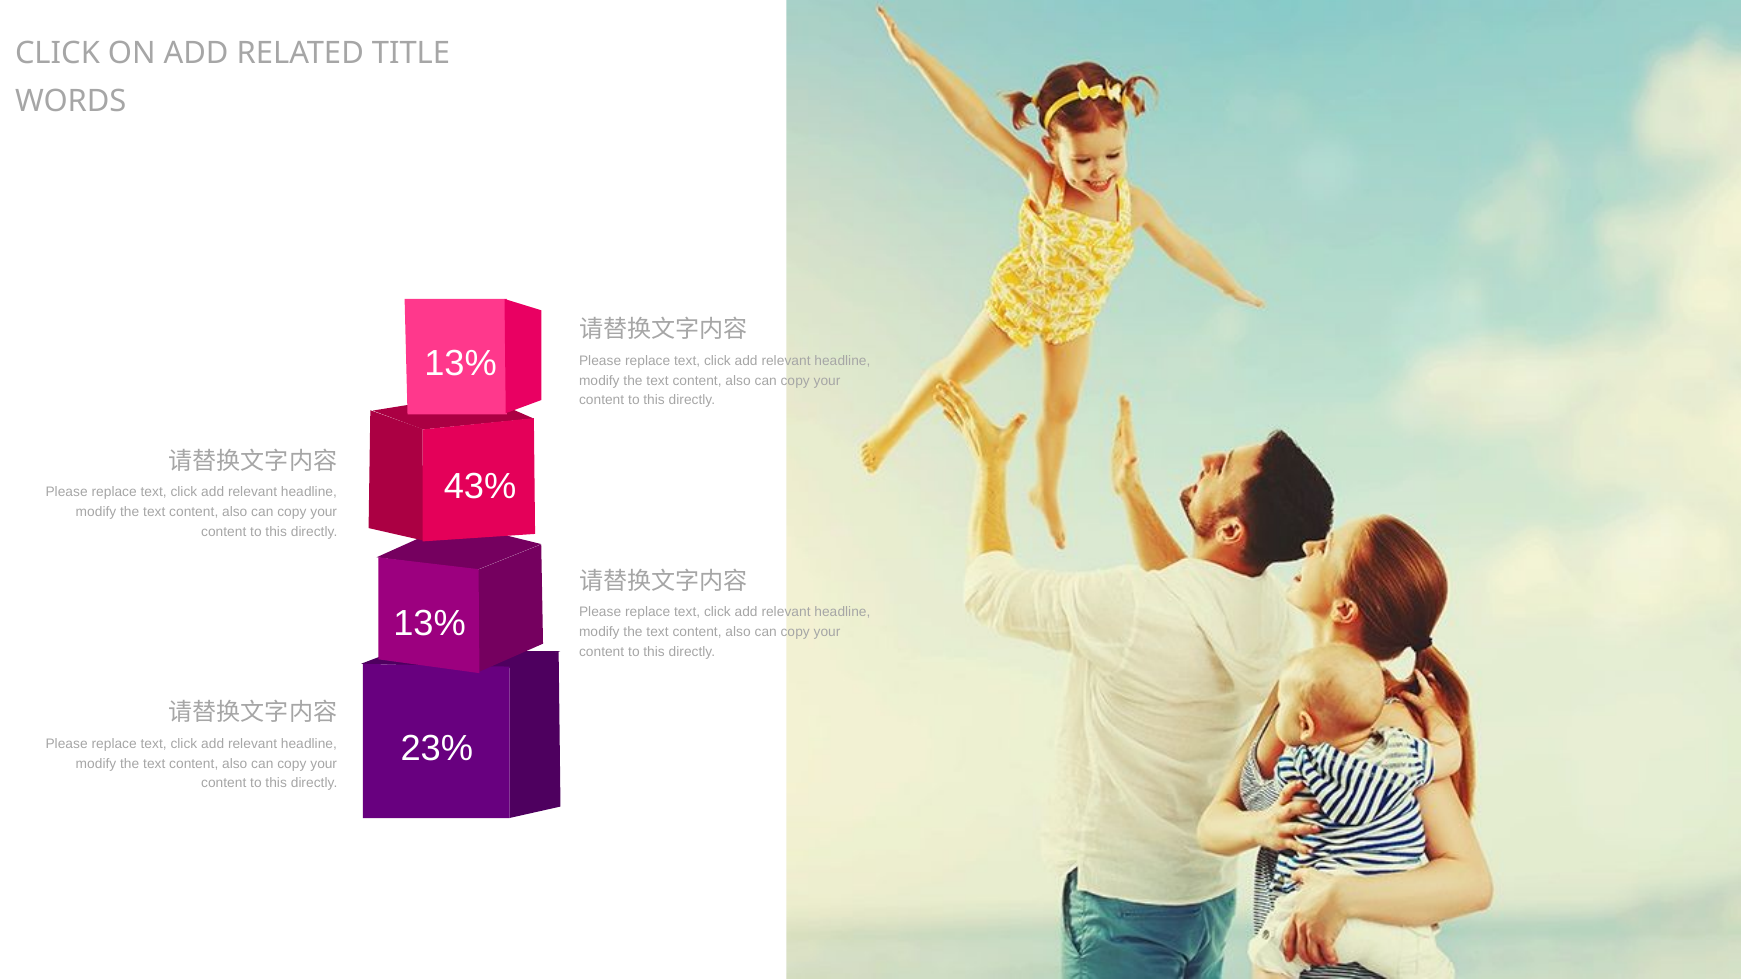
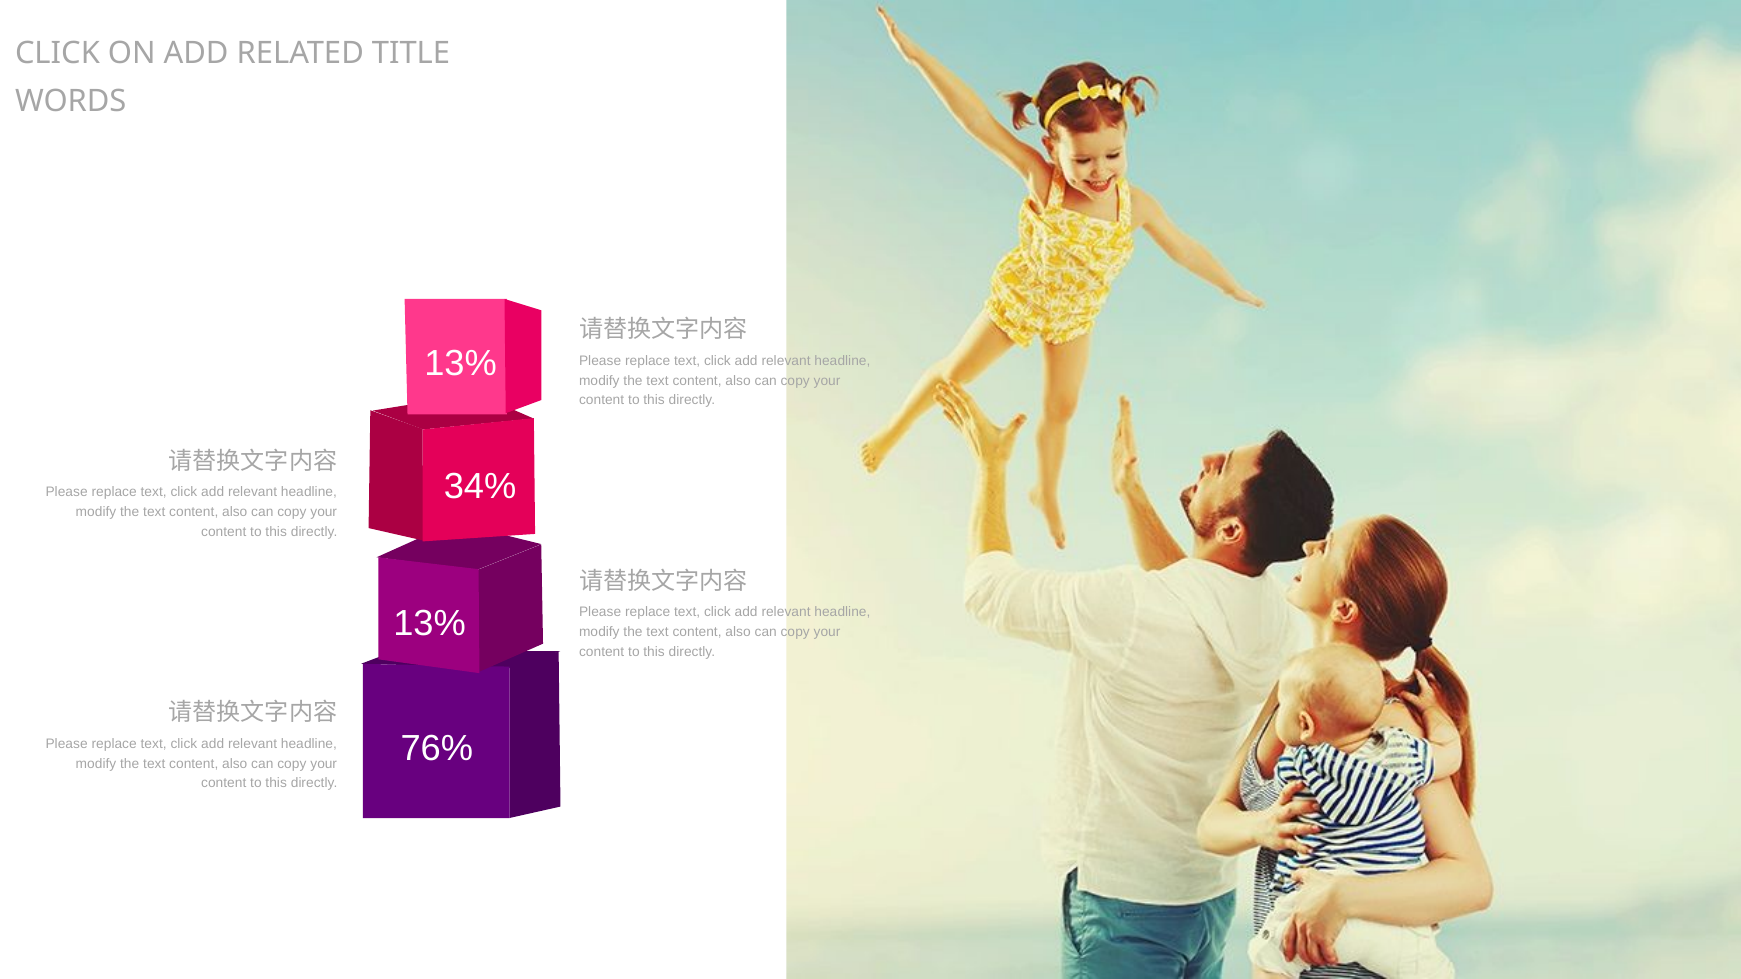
43%: 43% -> 34%
23%: 23% -> 76%
